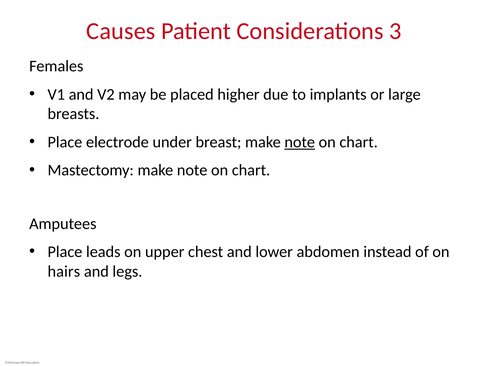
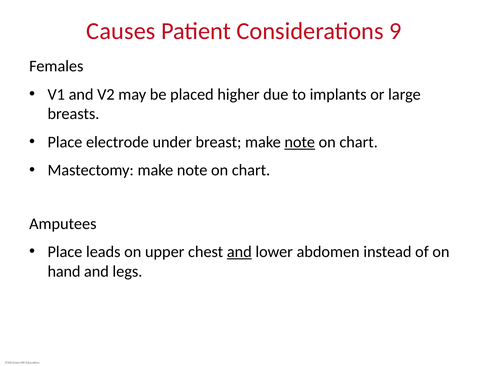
3: 3 -> 9
and at (239, 252) underline: none -> present
hairs: hairs -> hand
